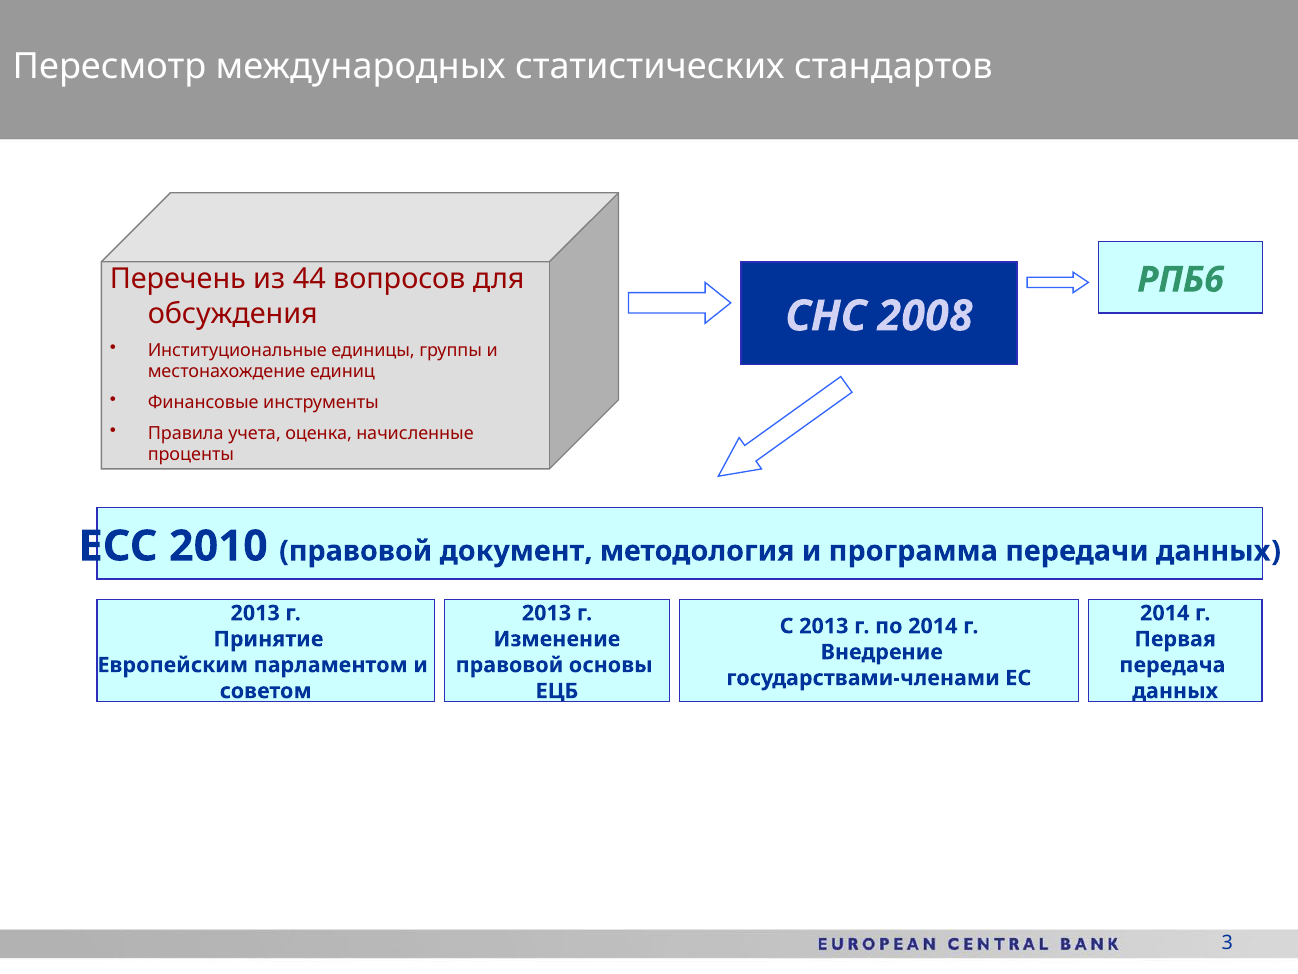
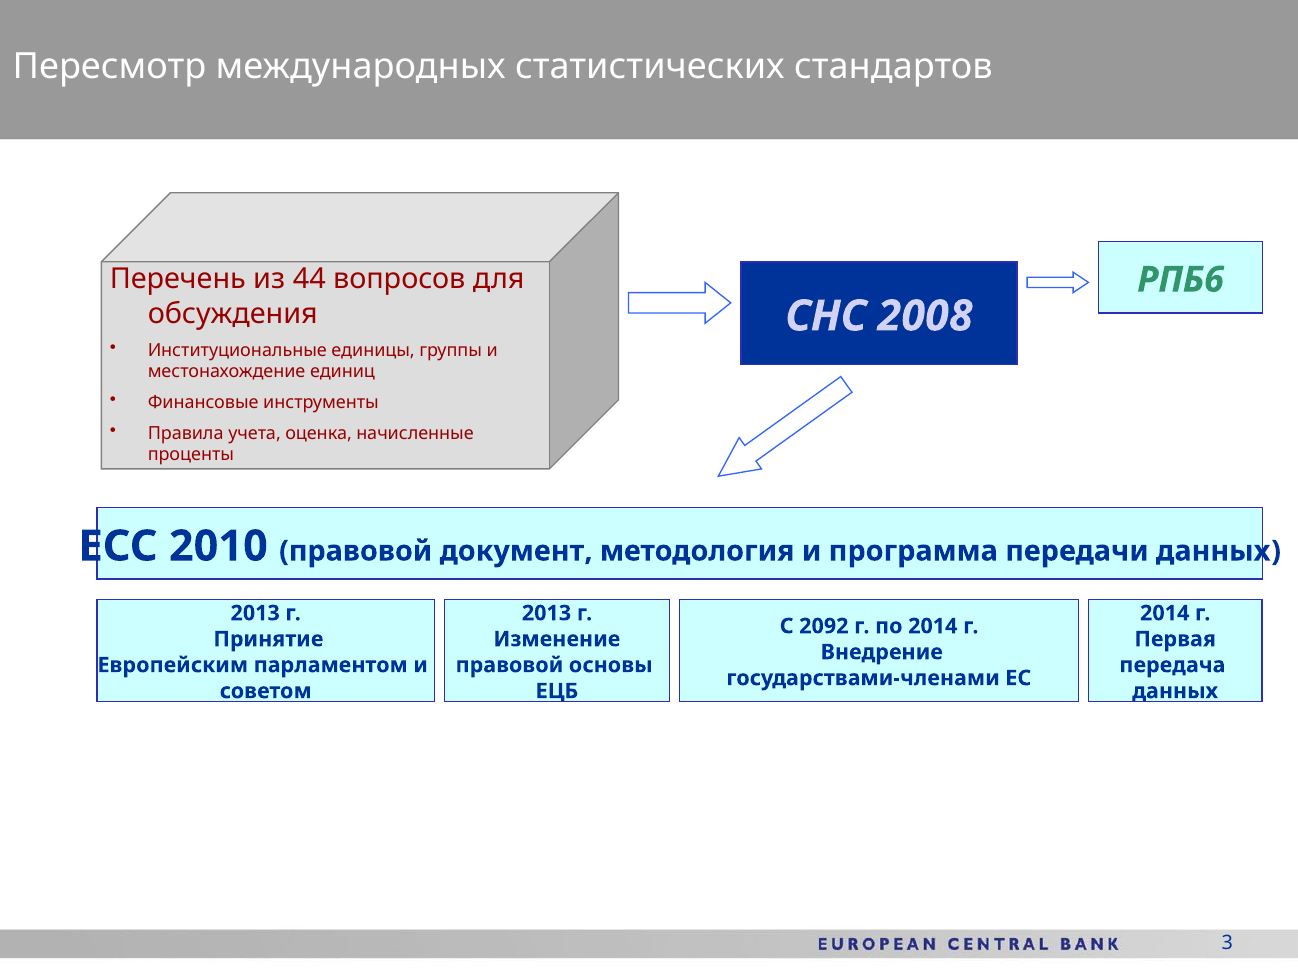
С 2013: 2013 -> 2092
